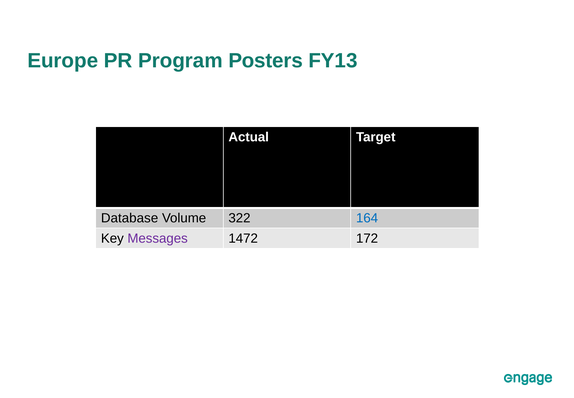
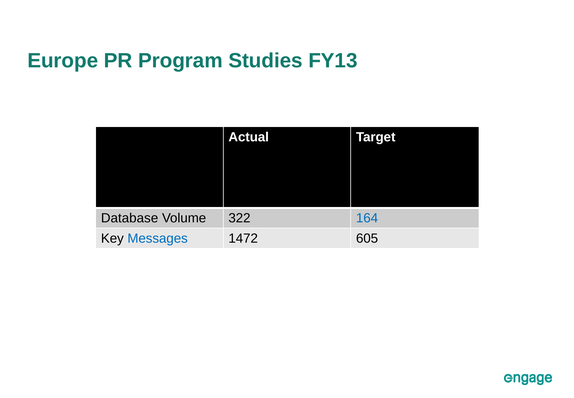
Posters: Posters -> Studies
Messages colour: purple -> blue
172: 172 -> 605
